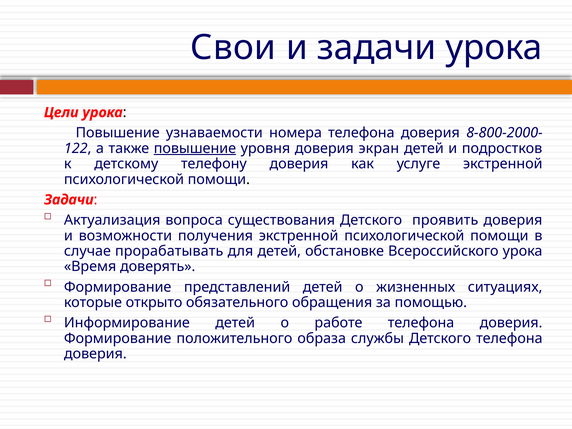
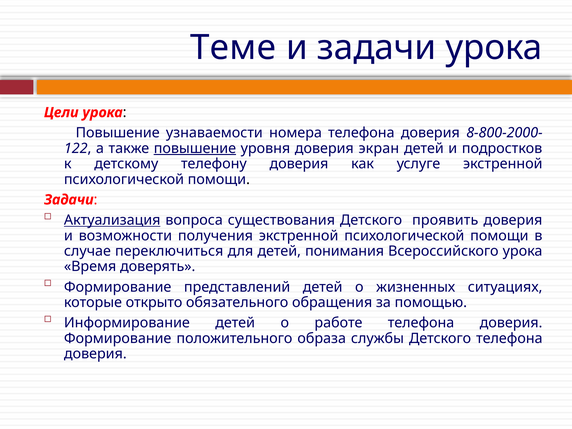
Свои: Свои -> Теме
Актуализация underline: none -> present
прорабатывать: прорабатывать -> переключиться
обстановке: обстановке -> понимания
